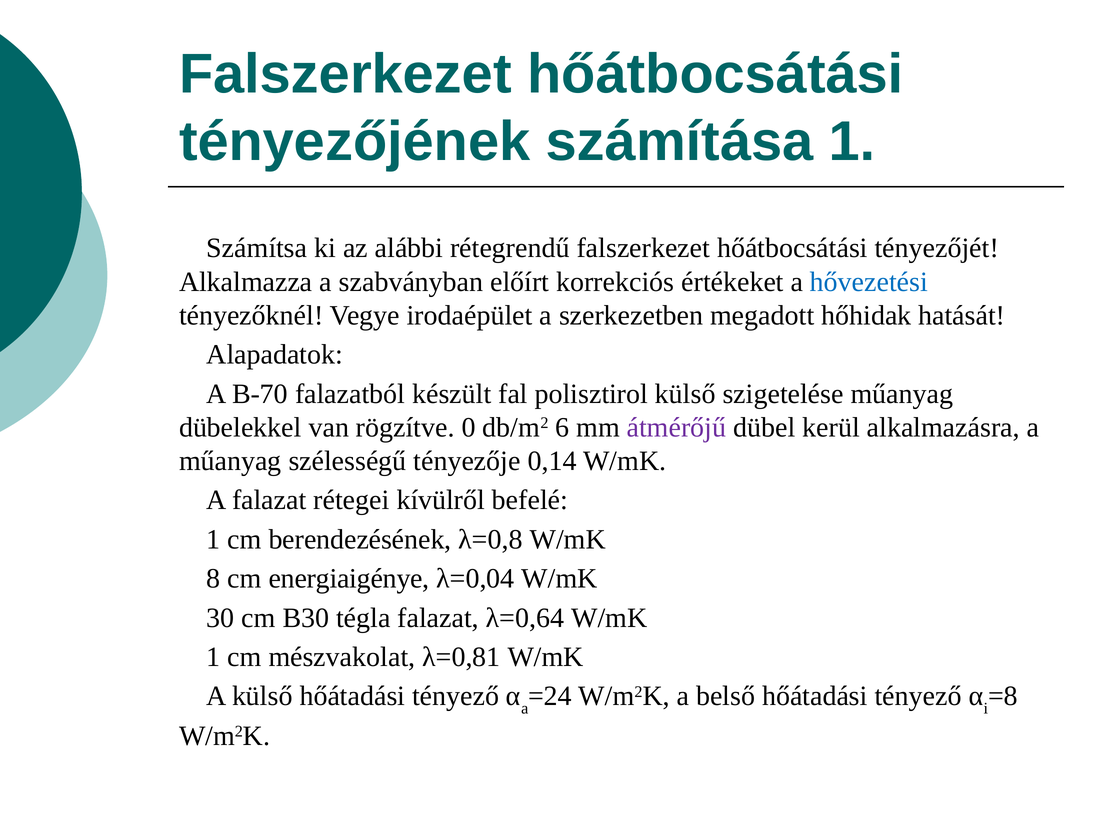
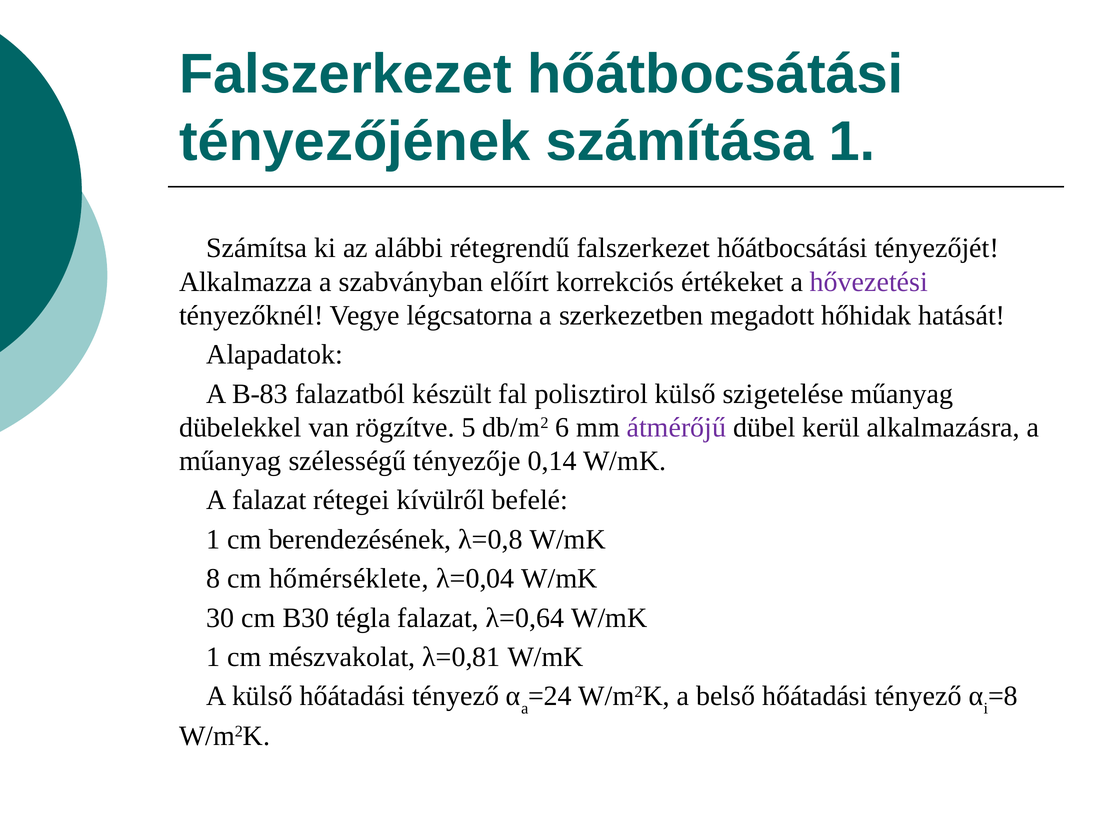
hővezetési colour: blue -> purple
irodaépület: irodaépület -> légcsatorna
B-70: B-70 -> B-83
0: 0 -> 5
energiaigénye: energiaigénye -> hőmérséklete
